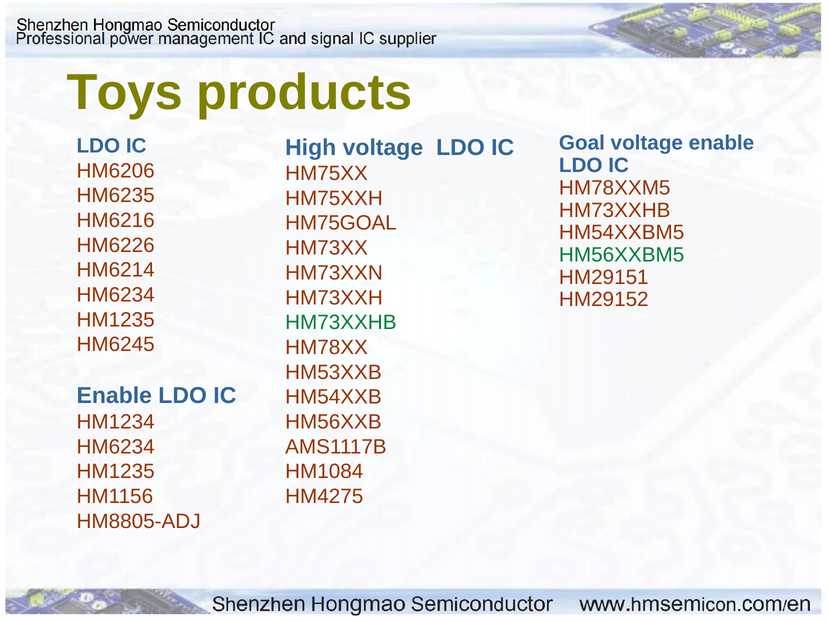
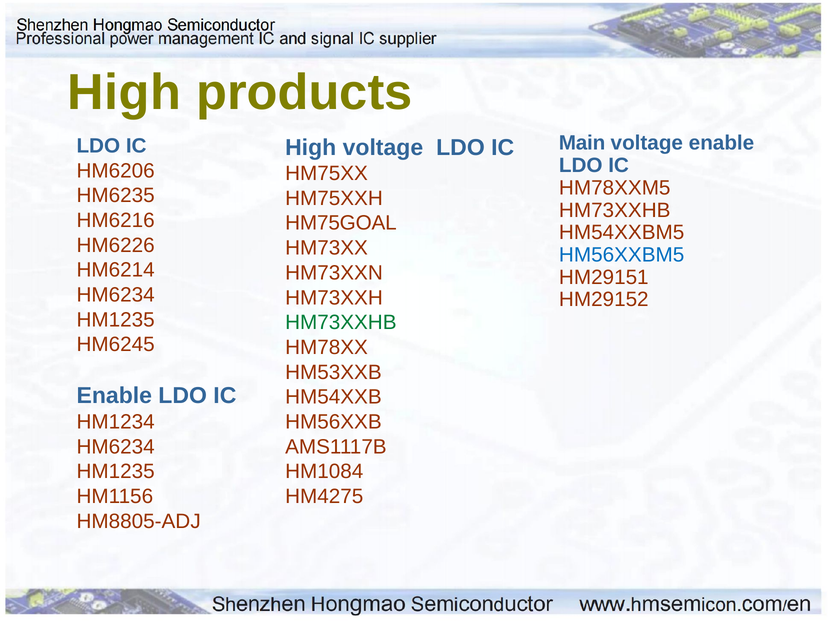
Toys at (125, 92): Toys -> High
Goal: Goal -> Main
HM56XXBM5 colour: green -> blue
